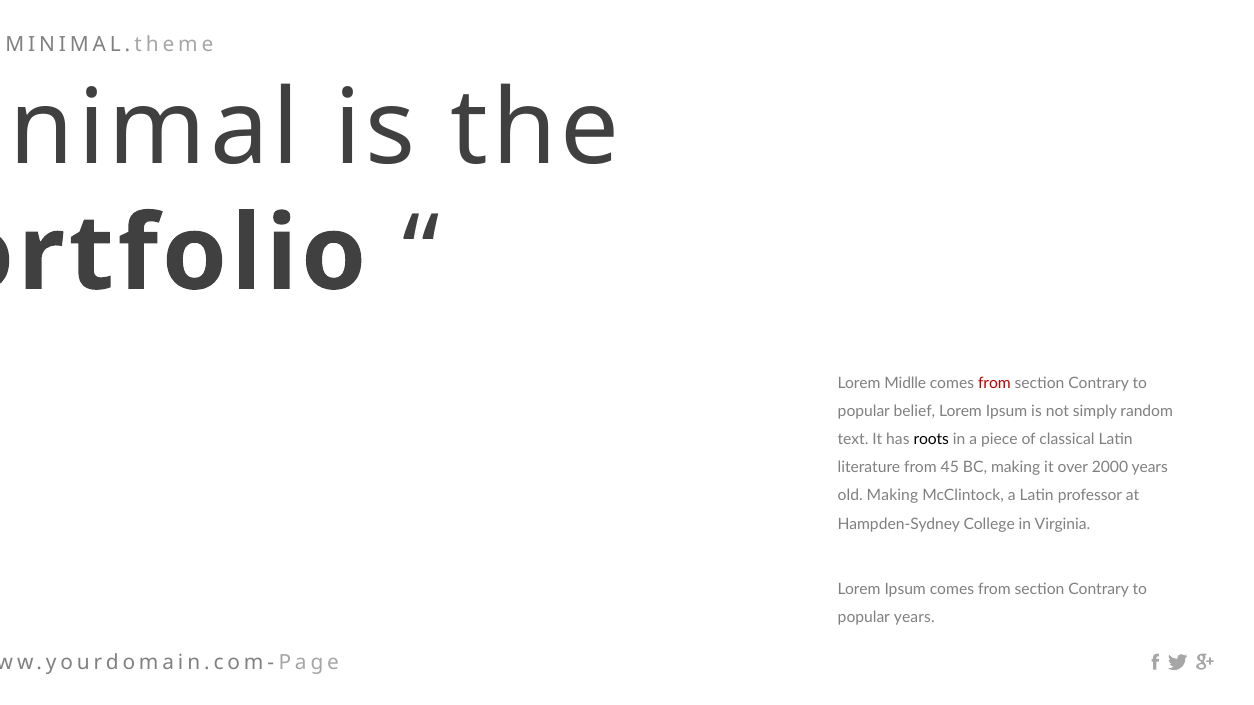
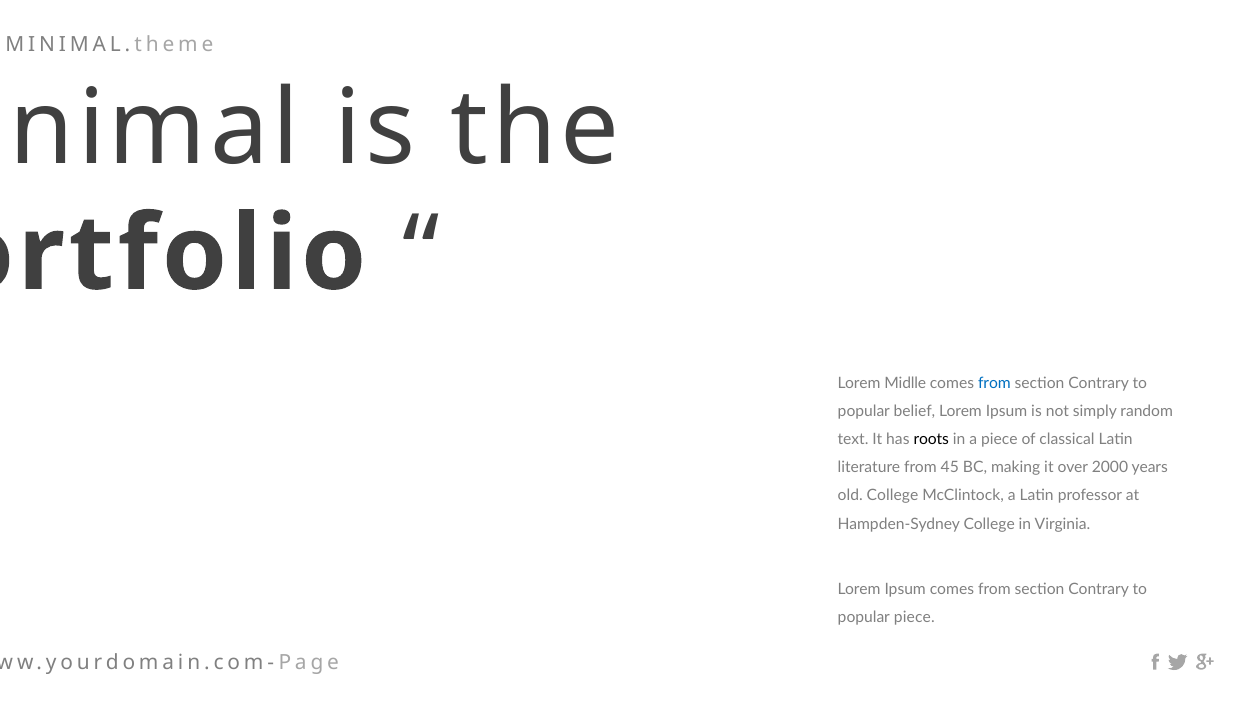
from at (994, 383) colour: red -> blue
old Making: Making -> College
popular years: years -> piece
